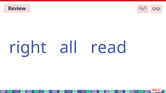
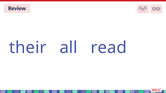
right: right -> their
